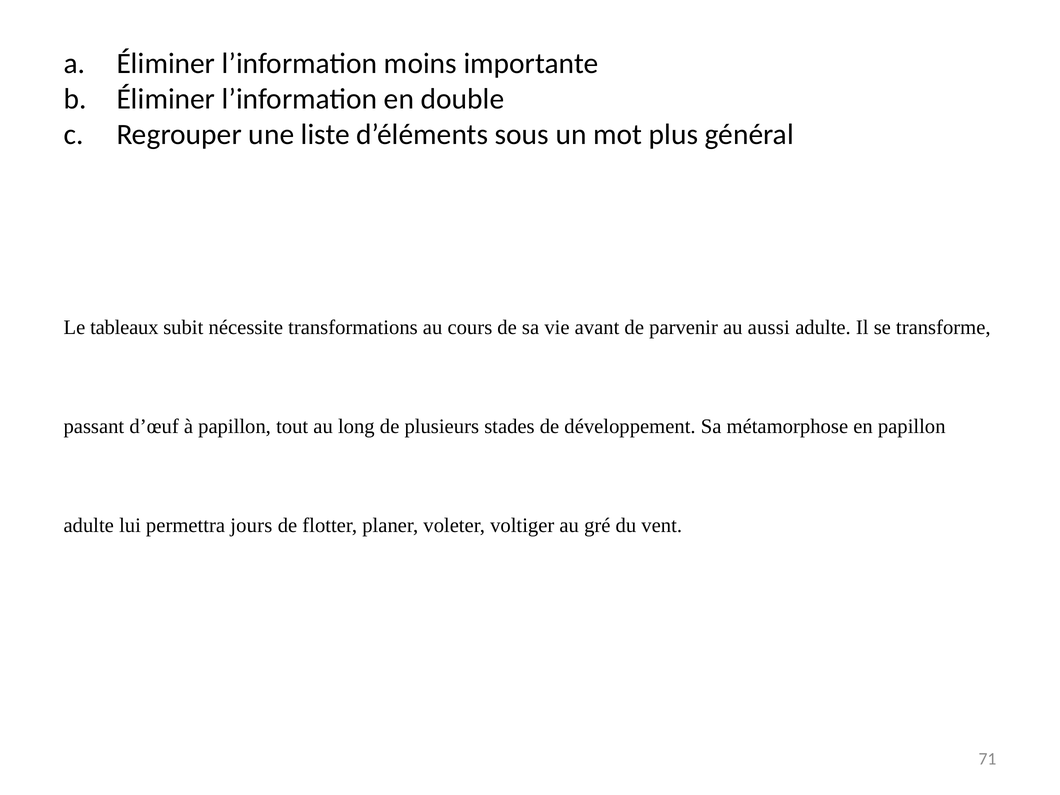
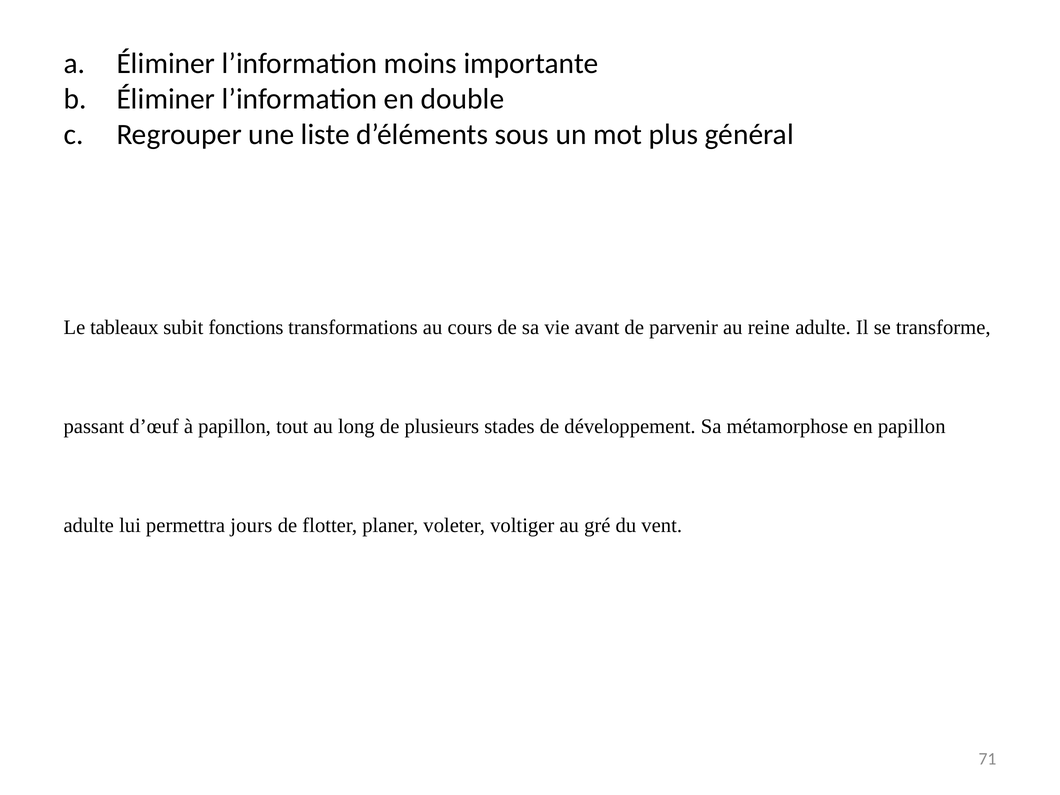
nécessite: nécessite -> fonctions
aussi: aussi -> reine
